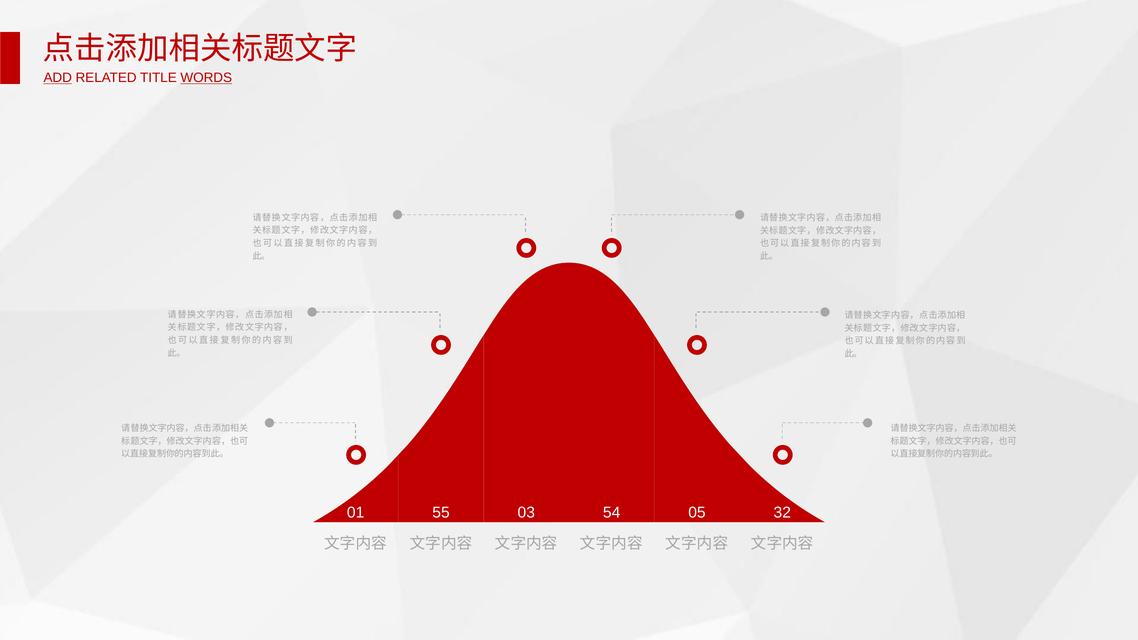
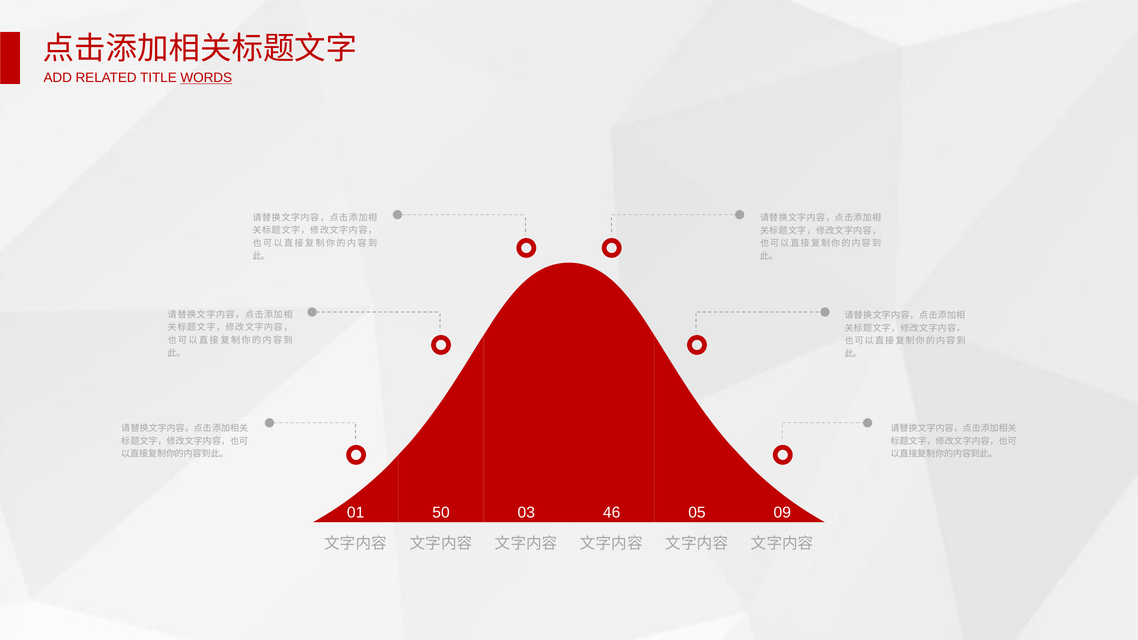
ADD underline: present -> none
55: 55 -> 50
54: 54 -> 46
32: 32 -> 09
